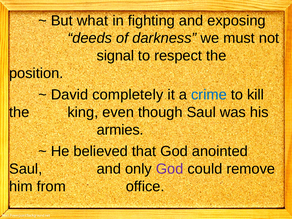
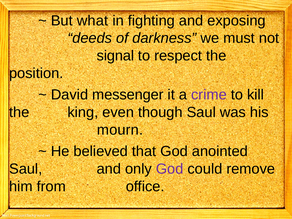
completely: completely -> messenger
crime colour: blue -> purple
armies: armies -> mourn
